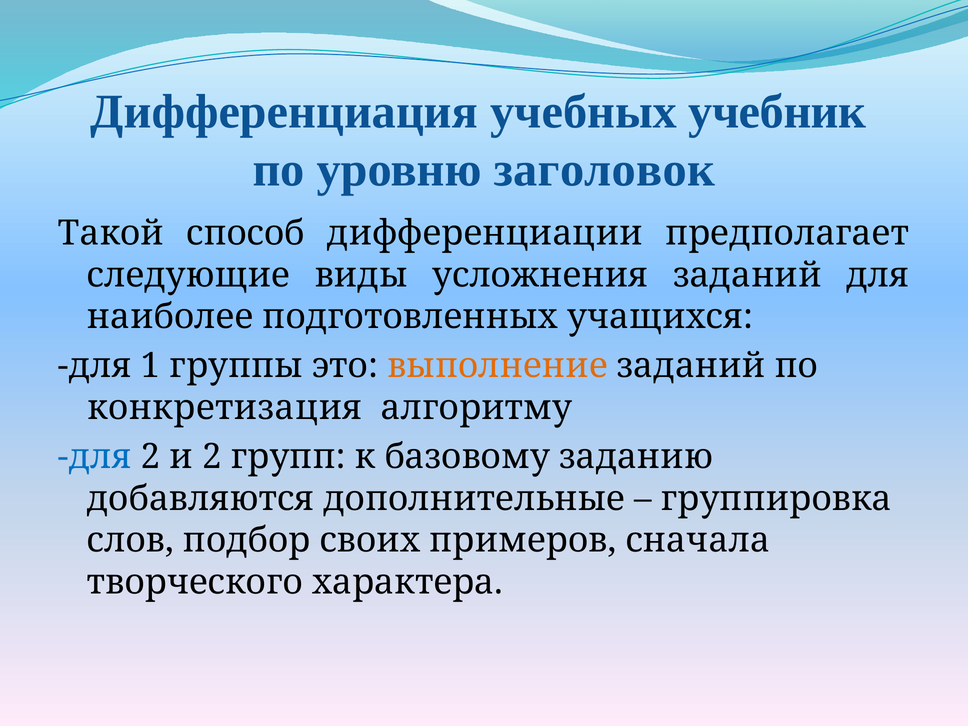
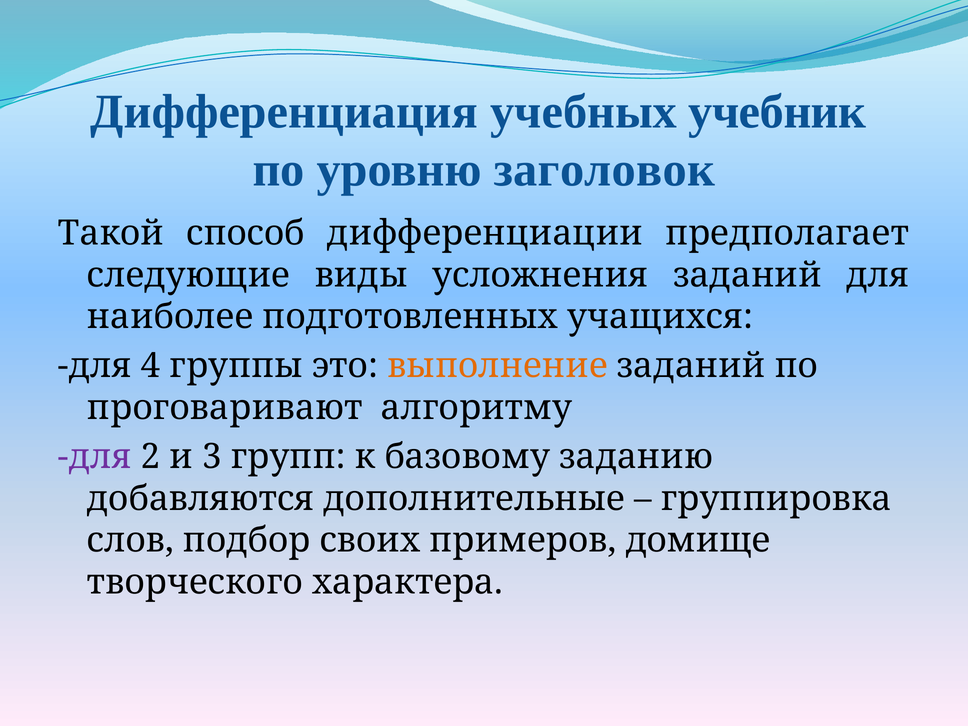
1: 1 -> 4
конкретизация: конкретизация -> проговаривают
для at (95, 457) colour: blue -> purple
и 2: 2 -> 3
сначала: сначала -> домище
